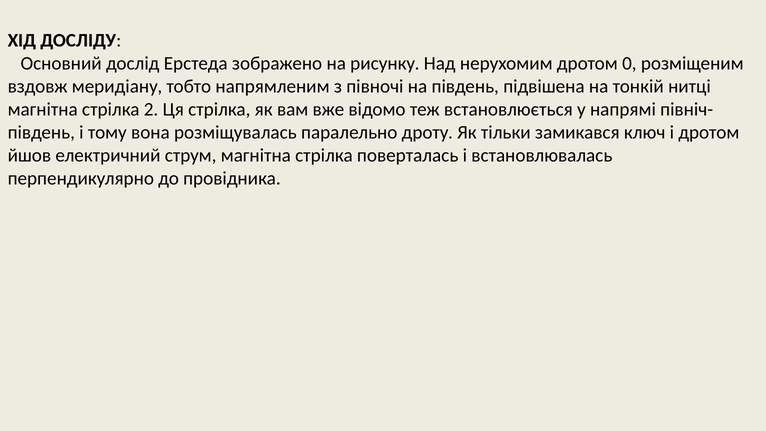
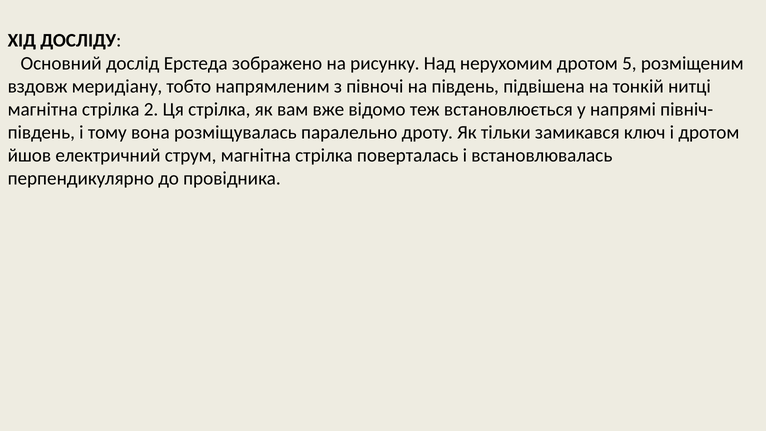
0: 0 -> 5
